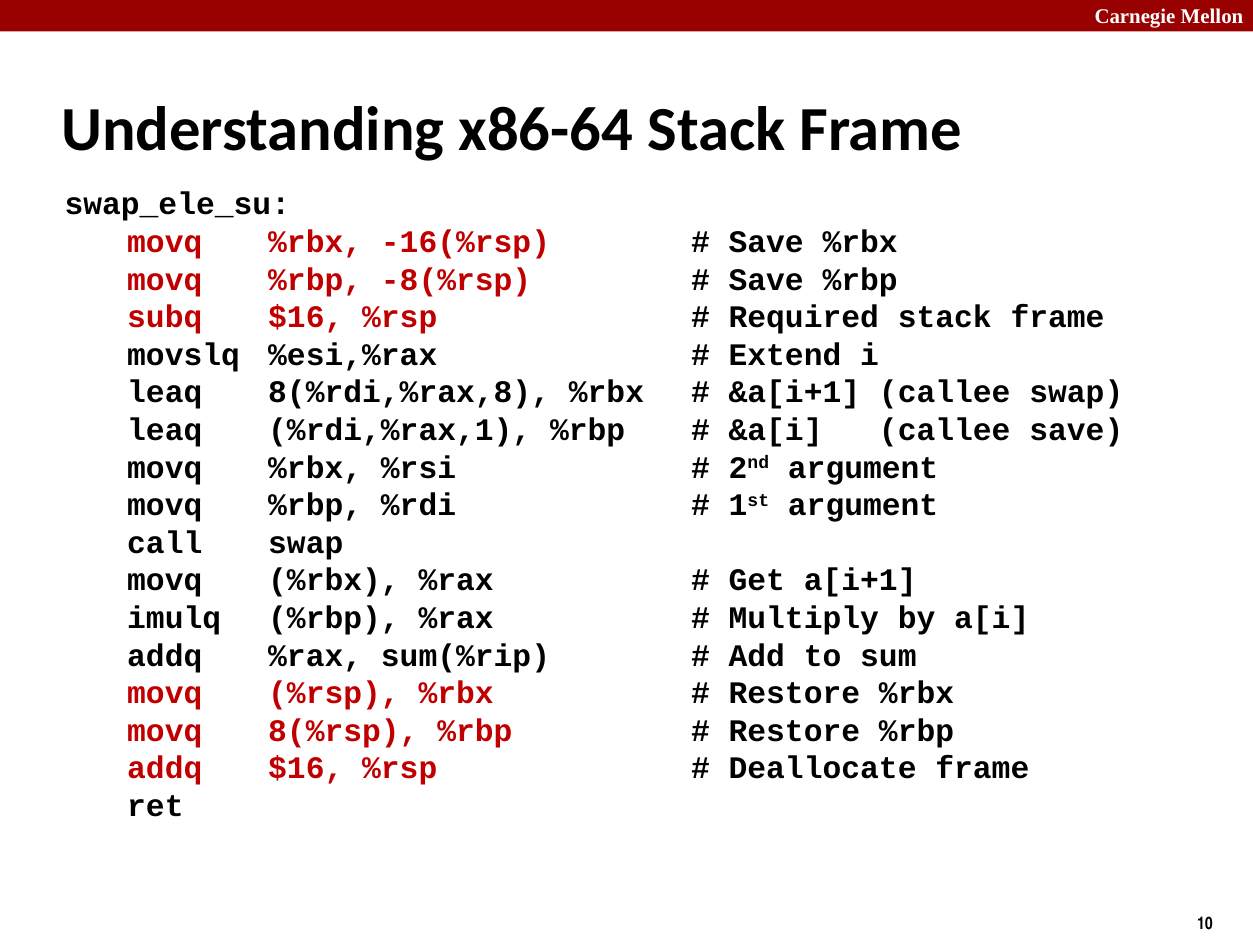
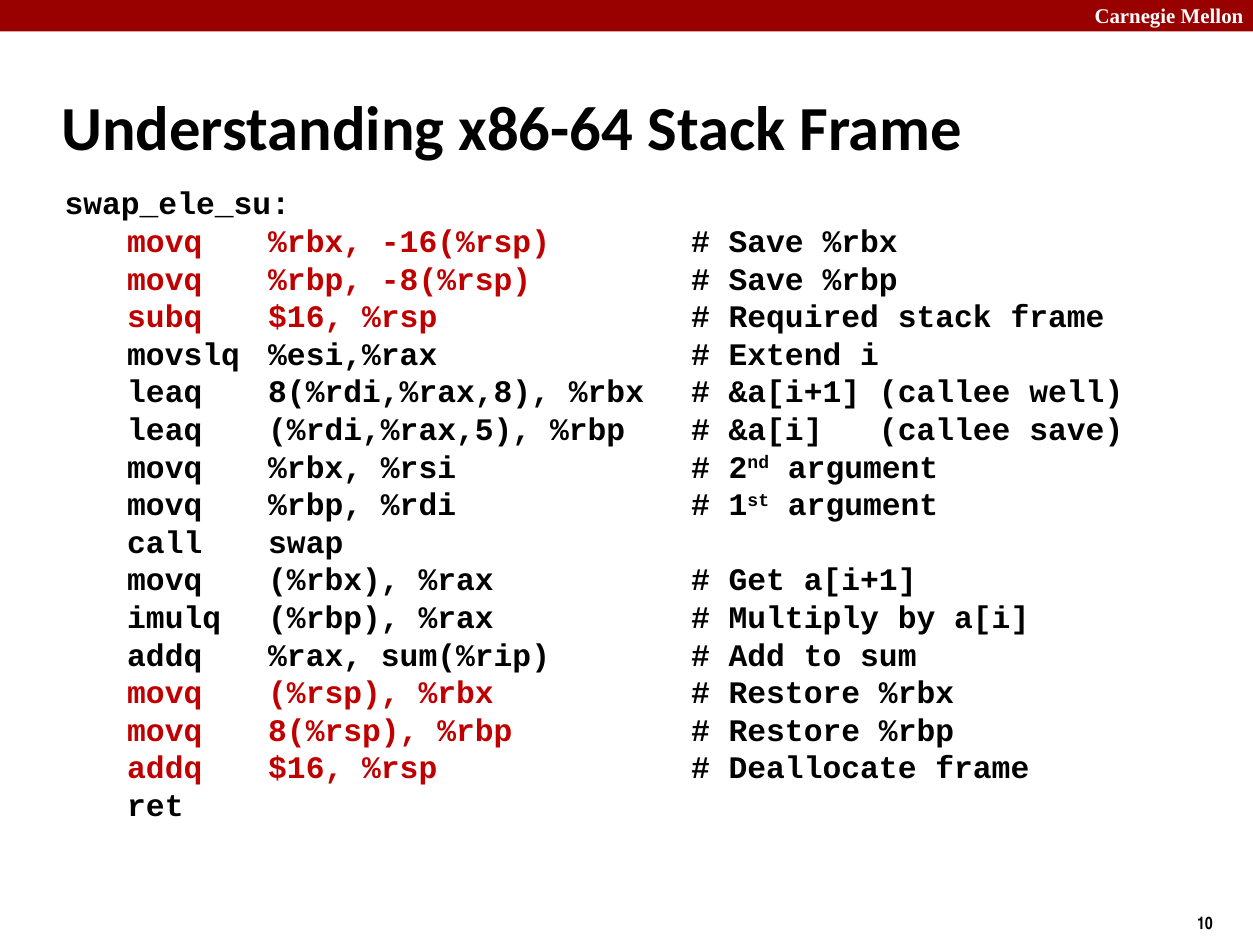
callee swap: swap -> well
%rdi,%rax,1: %rdi,%rax,1 -> %rdi,%rax,5
